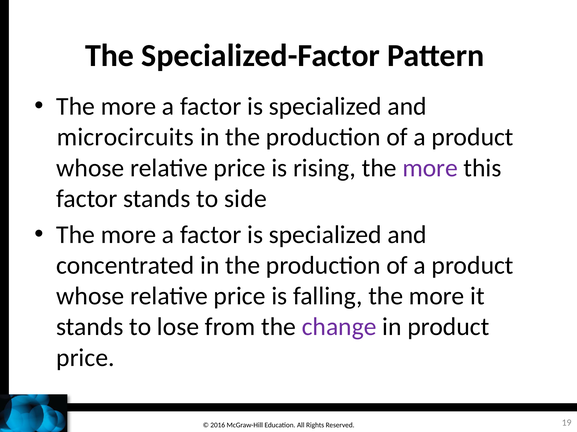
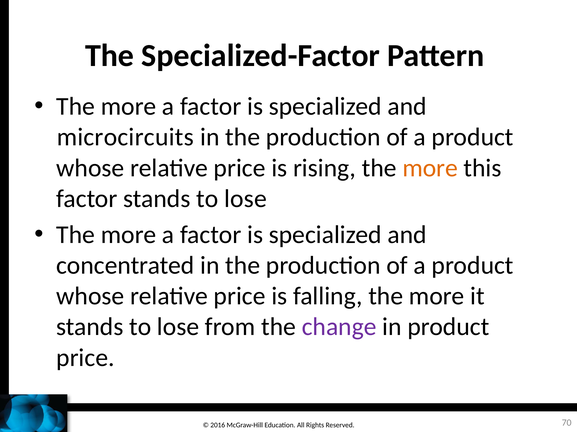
more at (430, 168) colour: purple -> orange
factor stands to side: side -> lose
19: 19 -> 70
